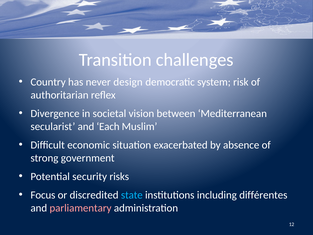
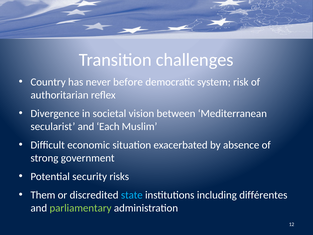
design: design -> before
Focus: Focus -> Them
parliamentary colour: pink -> light green
